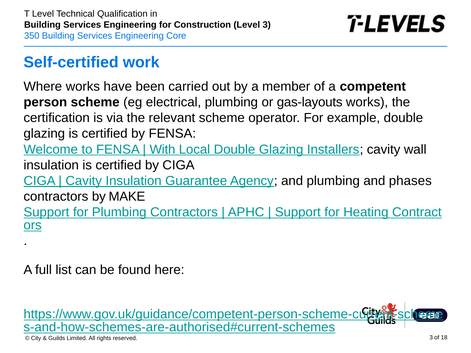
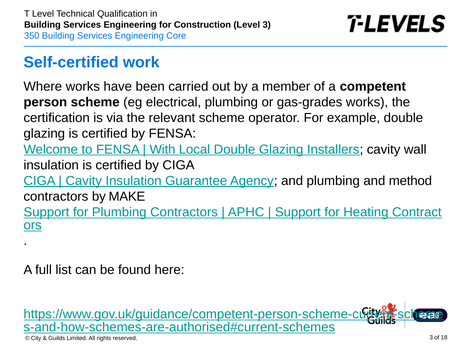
gas-layouts: gas-layouts -> gas-grades
phases: phases -> method
